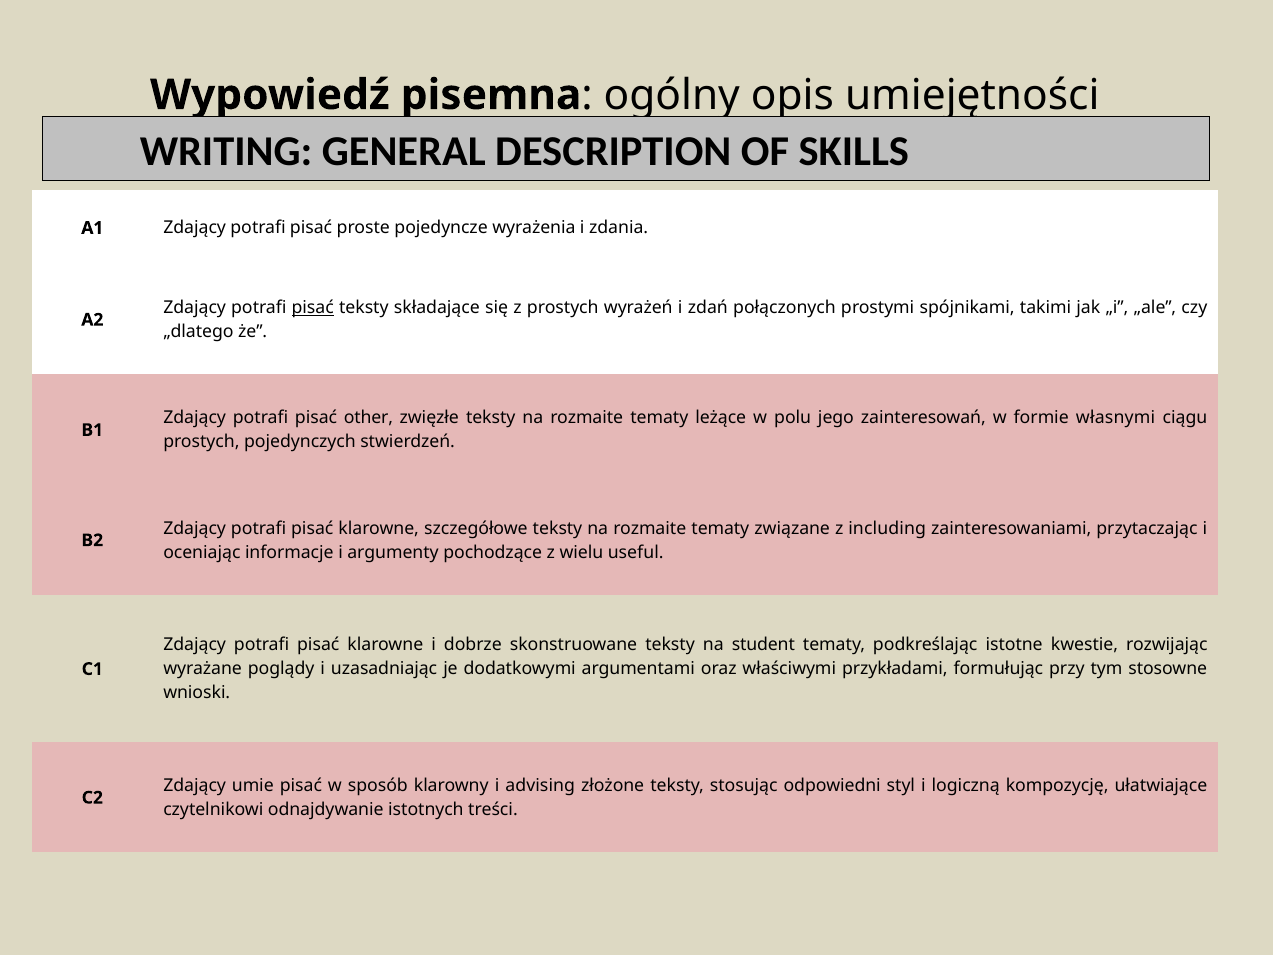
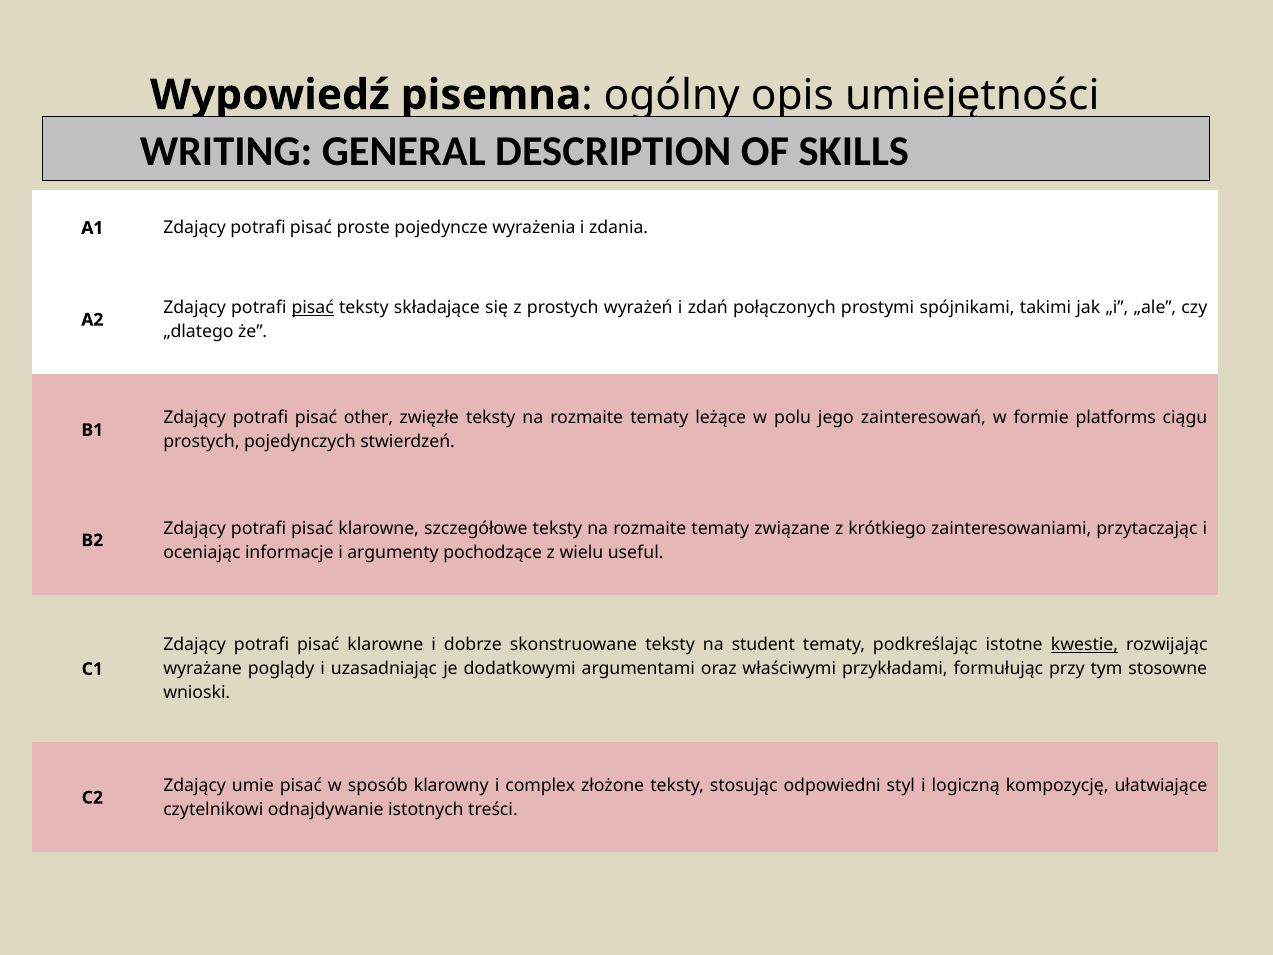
własnymi: własnymi -> platforms
including: including -> krótkiego
kwestie underline: none -> present
advising: advising -> complex
